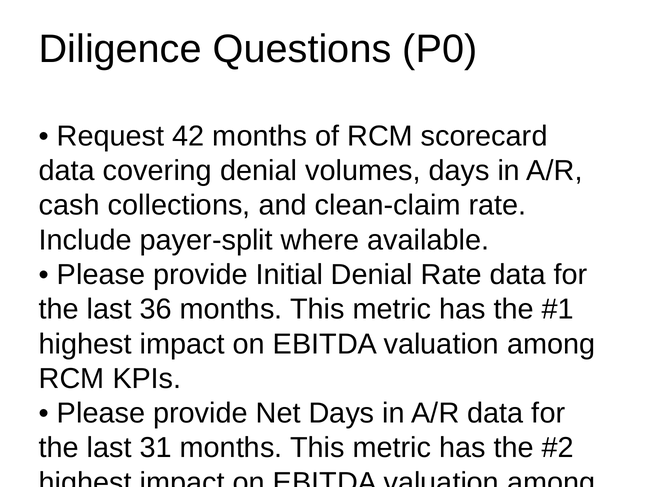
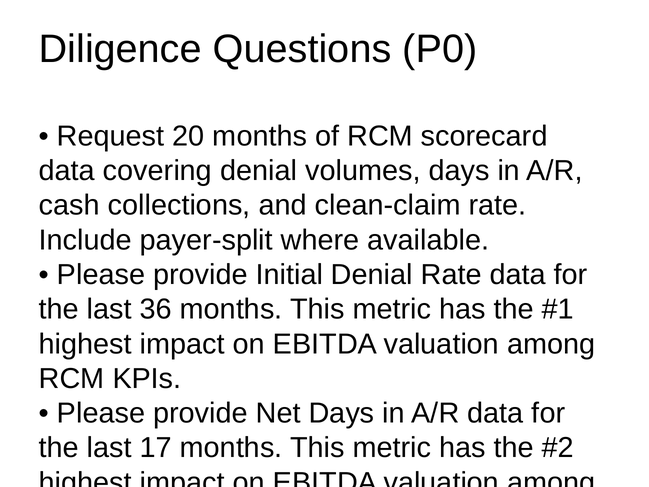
42: 42 -> 20
31: 31 -> 17
